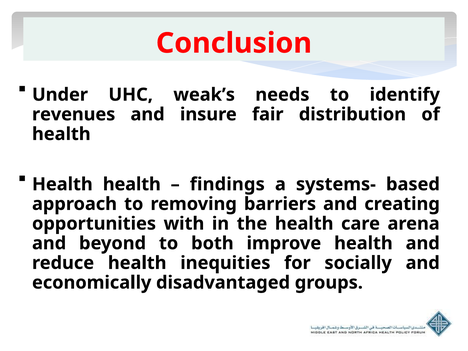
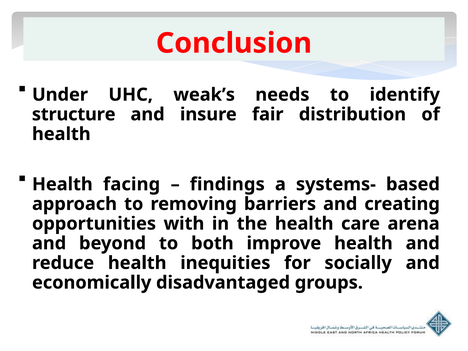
revenues: revenues -> structure
Health health: health -> facing
